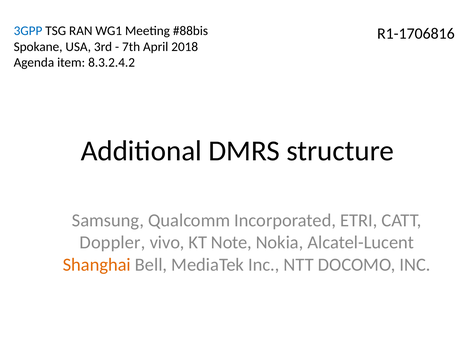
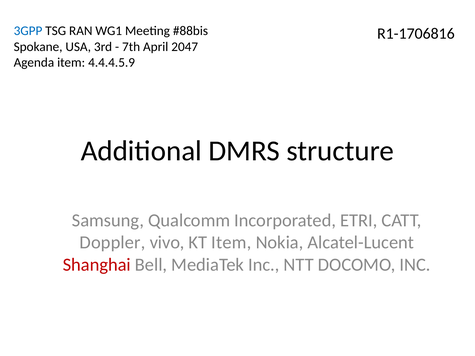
2018: 2018 -> 2047
8.3.2.4.2: 8.3.2.4.2 -> 4.4.4.5.9
KT Note: Note -> Item
Shanghai colour: orange -> red
